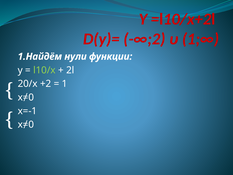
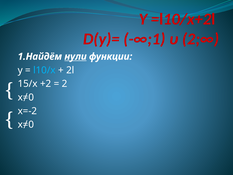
-∞;2: -∞;2 -> -∞;1
1;∞: 1;∞ -> 2;∞
нули underline: none -> present
l10/x colour: light green -> light blue
20/x: 20/x -> 15/x
1: 1 -> 2
x=-1: x=-1 -> x=-2
